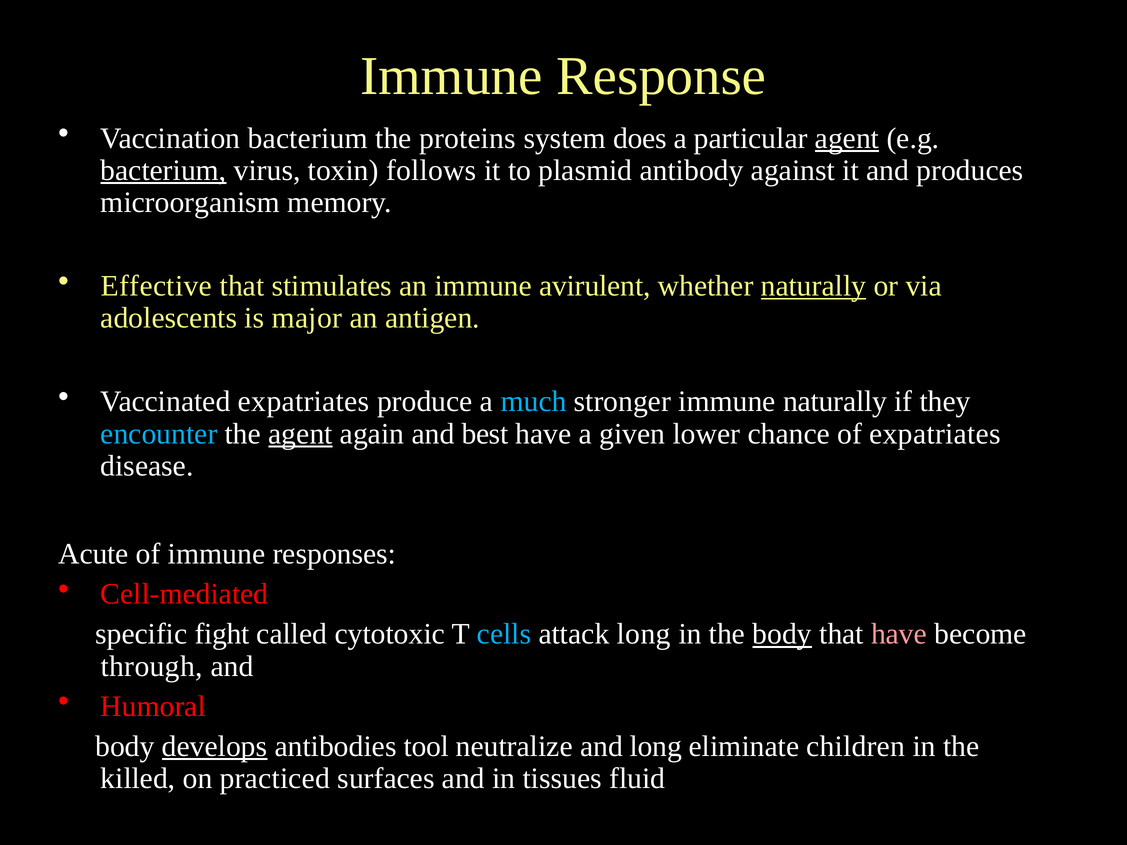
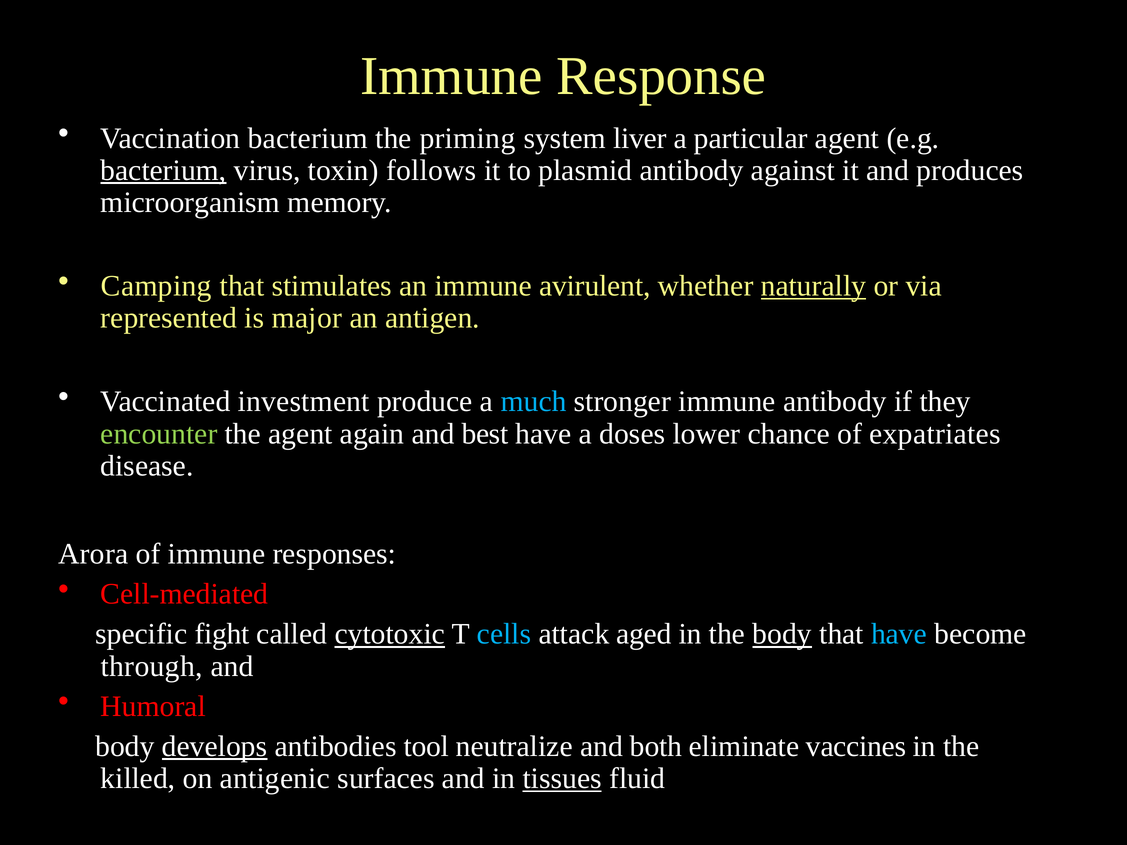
proteins: proteins -> priming
does: does -> liver
agent at (847, 138) underline: present -> none
Effective: Effective -> Camping
adolescents: adolescents -> represented
Vaccinated expatriates: expatriates -> investment
immune naturally: naturally -> antibody
encounter colour: light blue -> light green
agent at (300, 434) underline: present -> none
given: given -> doses
Acute: Acute -> Arora
cytotoxic underline: none -> present
attack long: long -> aged
have at (899, 634) colour: pink -> light blue
and long: long -> both
children: children -> vaccines
practiced: practiced -> antigenic
tissues underline: none -> present
